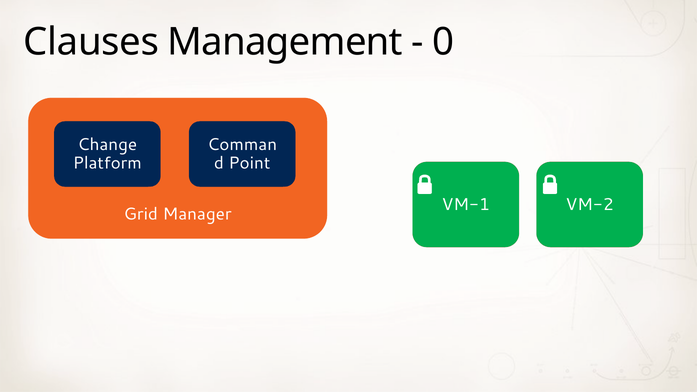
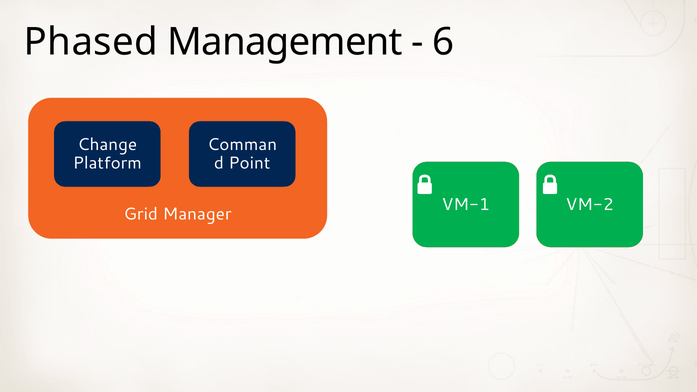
Clauses: Clauses -> Phased
0: 0 -> 6
